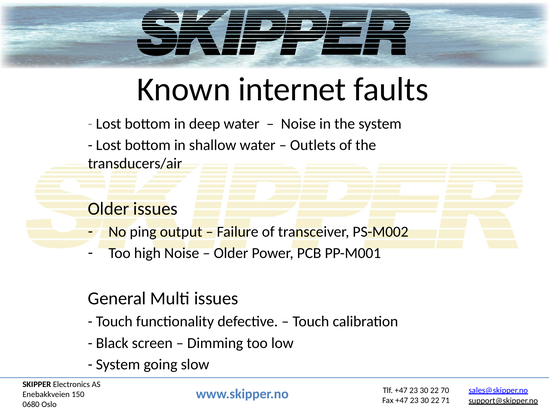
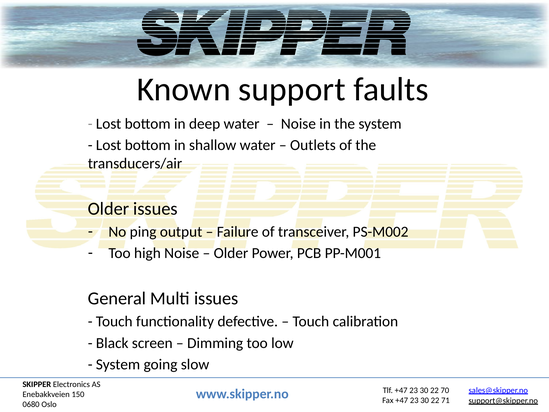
internet: internet -> support
